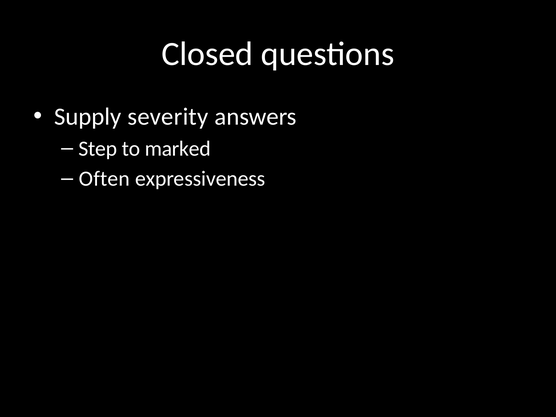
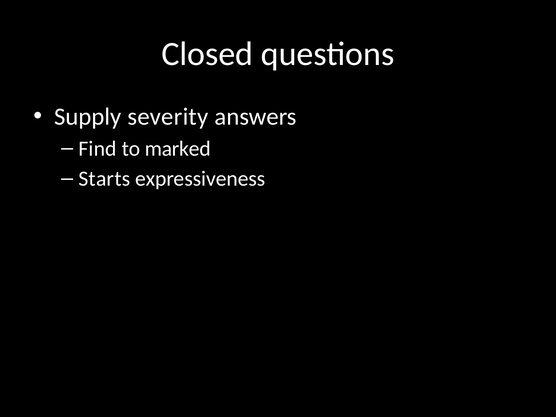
Step: Step -> Find
Often: Often -> Starts
